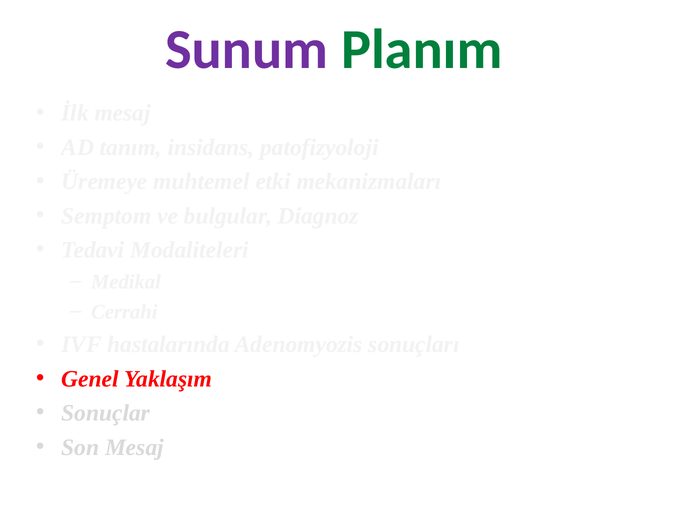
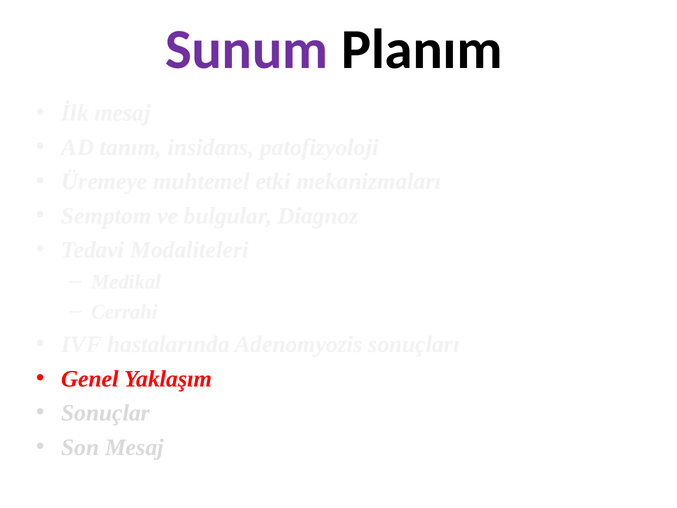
Planım colour: green -> black
